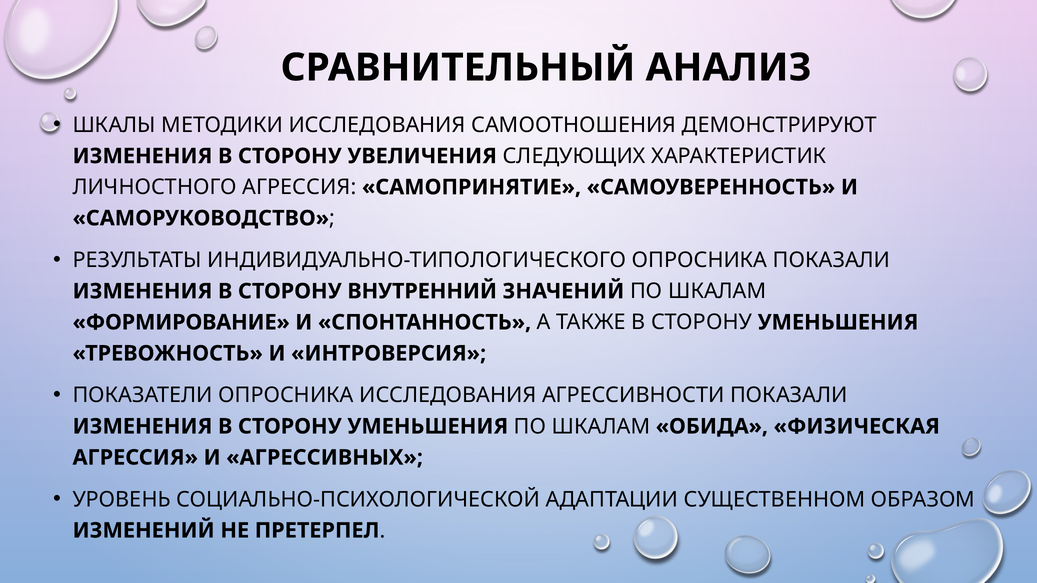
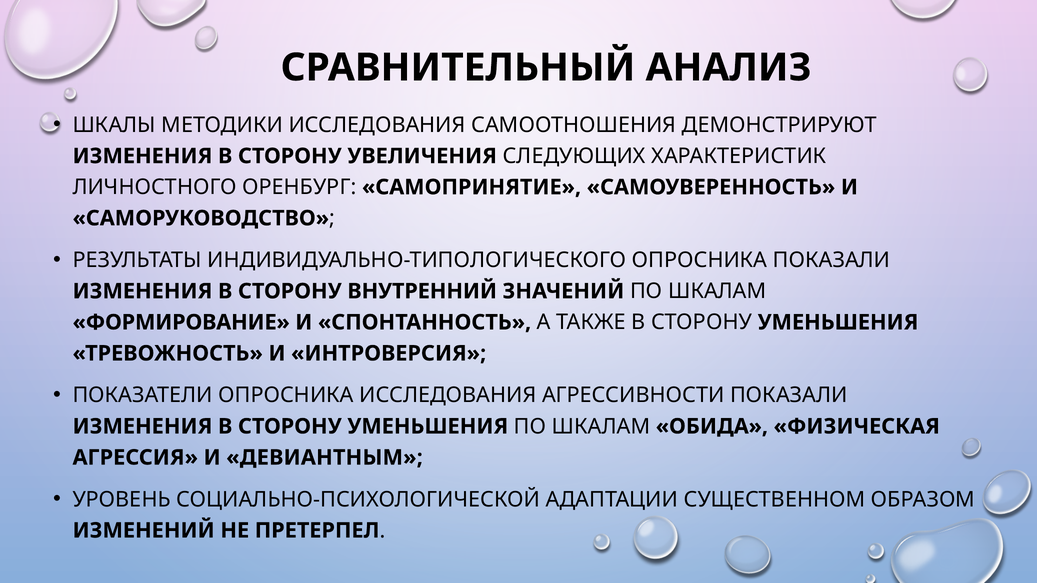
ЛИЧНОСТНОГО АГРЕССИЯ: АГРЕССИЯ -> ОРЕНБУРГ
АГРЕССИВНЫХ: АГРЕССИВНЫХ -> ДЕВИАНТНЫМ
